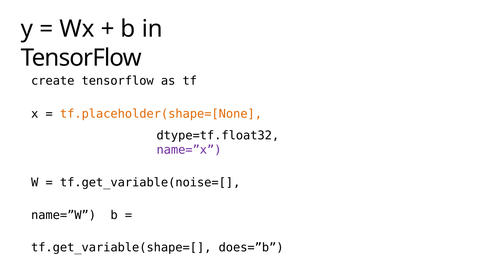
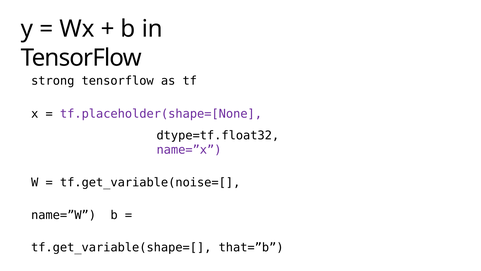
create: create -> strong
tf.placeholder(shape=[None colour: orange -> purple
does=”b: does=”b -> that=”b
